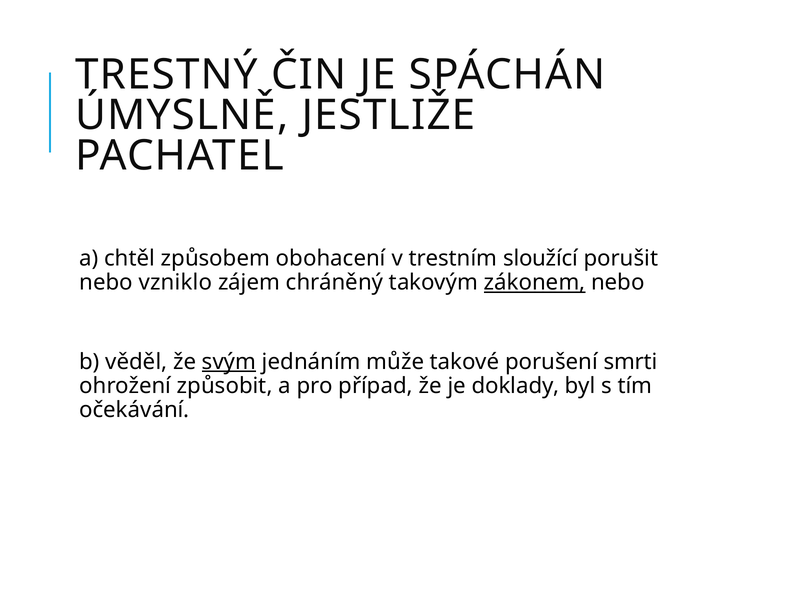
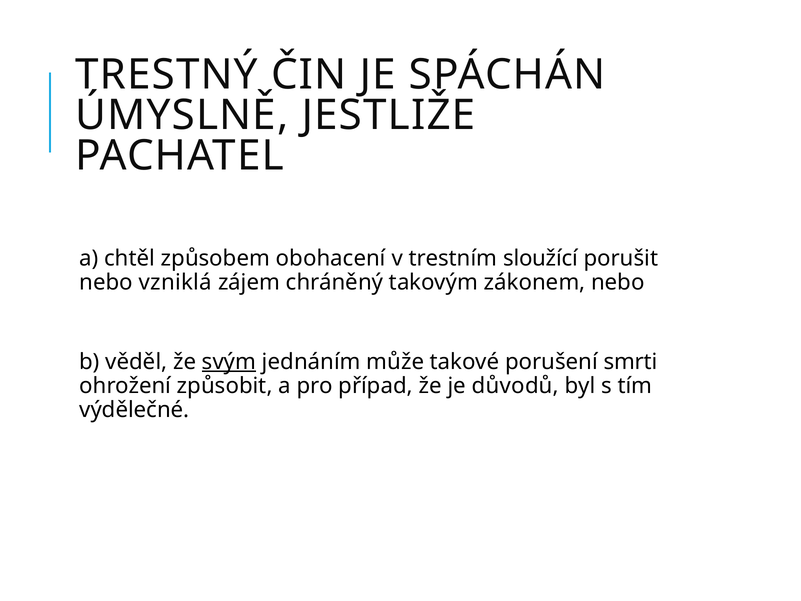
vzniklo: vzniklo -> vzniklá
zákonem underline: present -> none
doklady: doklady -> důvodů
očekávání: očekávání -> výdělečné
